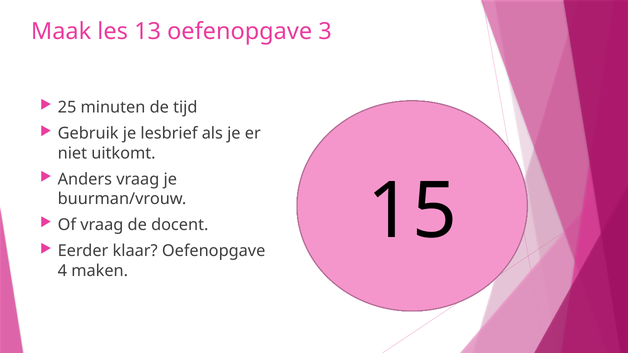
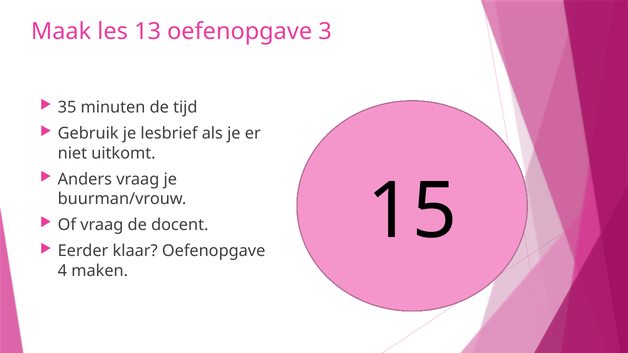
25: 25 -> 35
